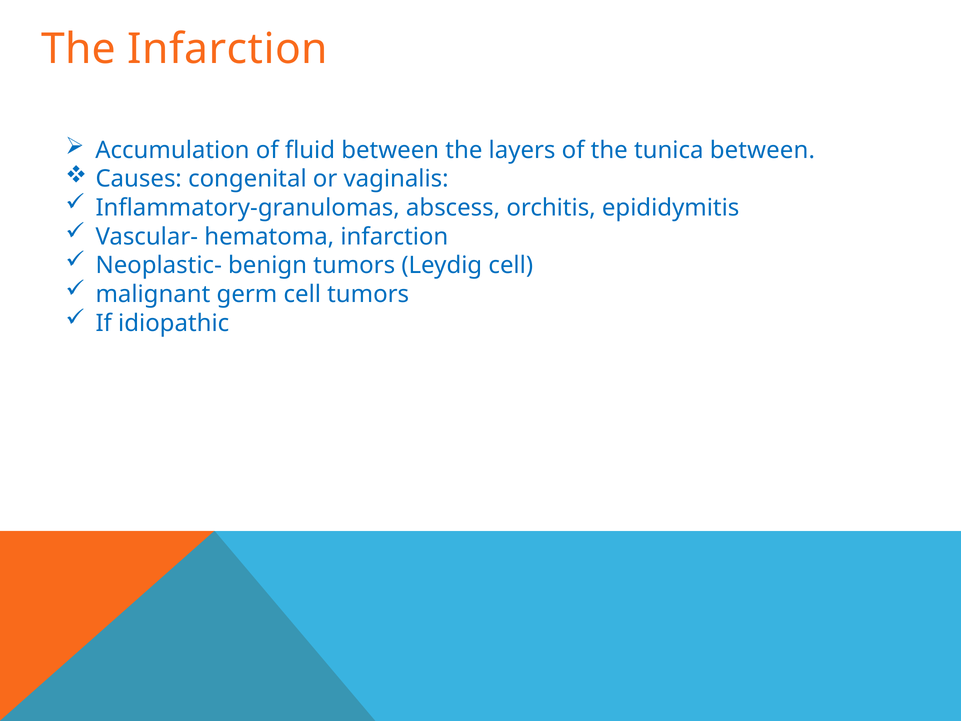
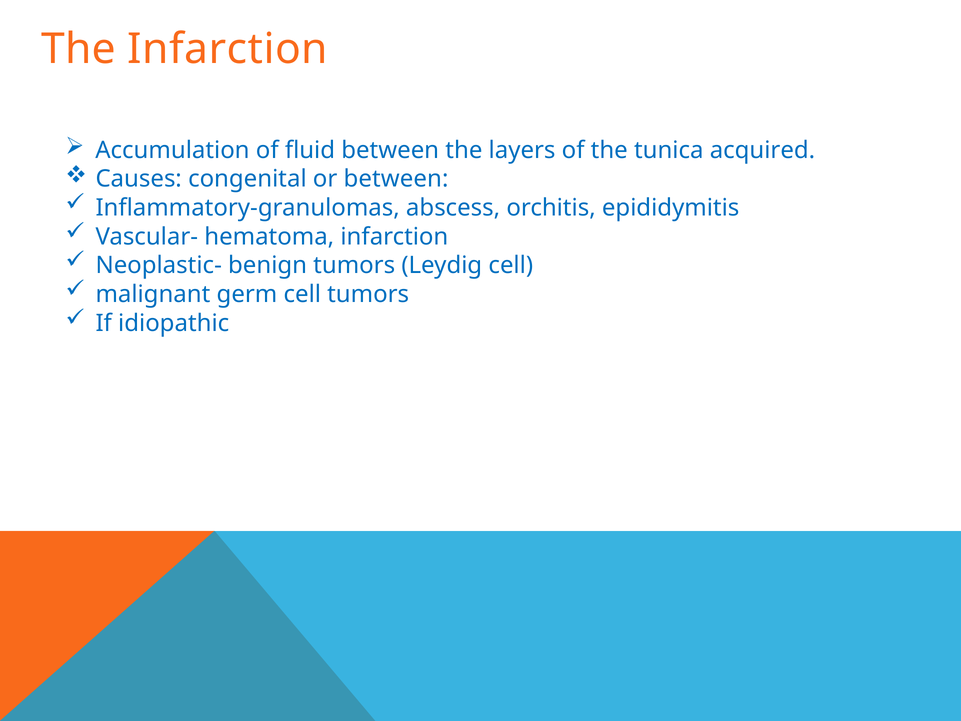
tunica between: between -> acquired
or vaginalis: vaginalis -> between
